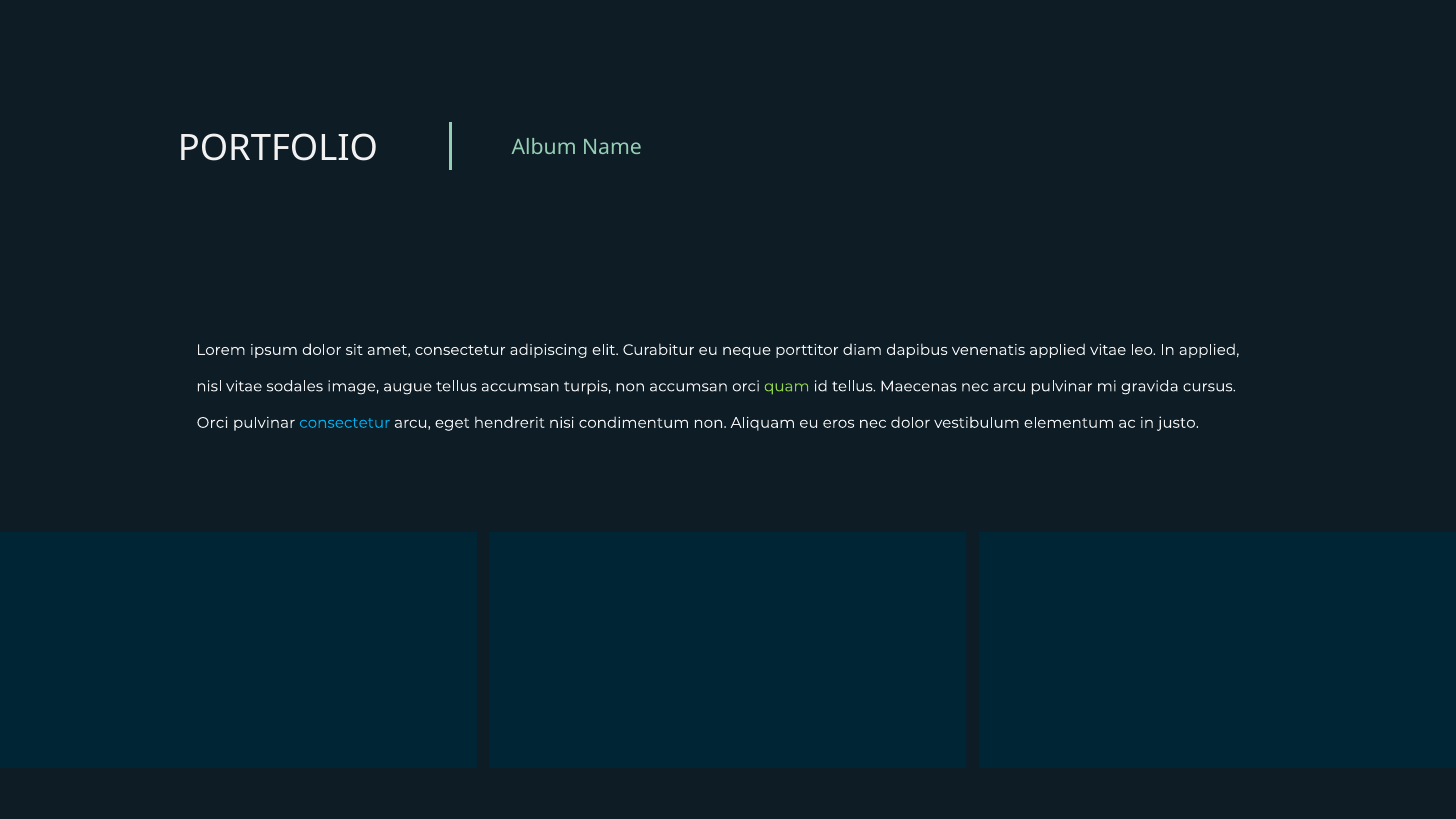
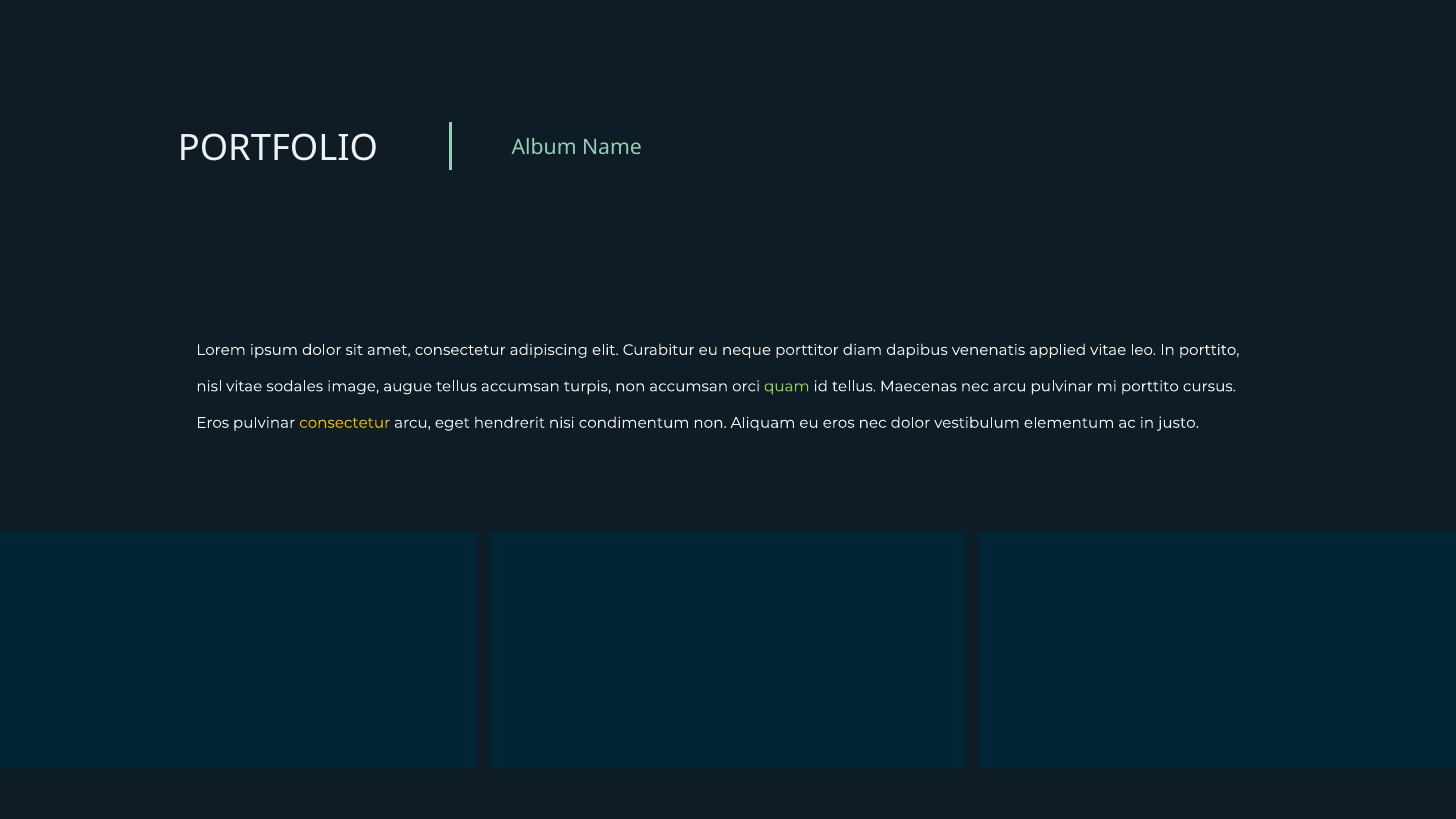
In applied: applied -> porttito
mi gravida: gravida -> porttito
Orci at (213, 423): Orci -> Eros
consectetur at (345, 423) colour: light blue -> yellow
